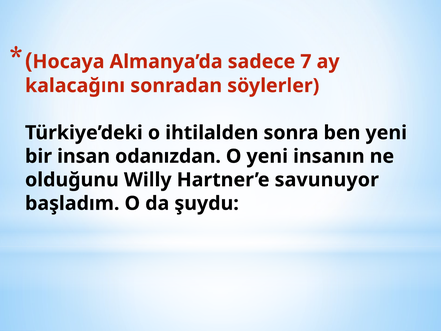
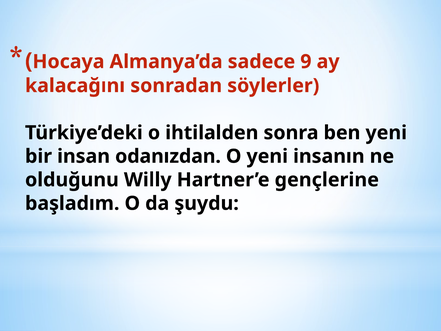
7: 7 -> 9
savunuyor: savunuyor -> gençlerine
